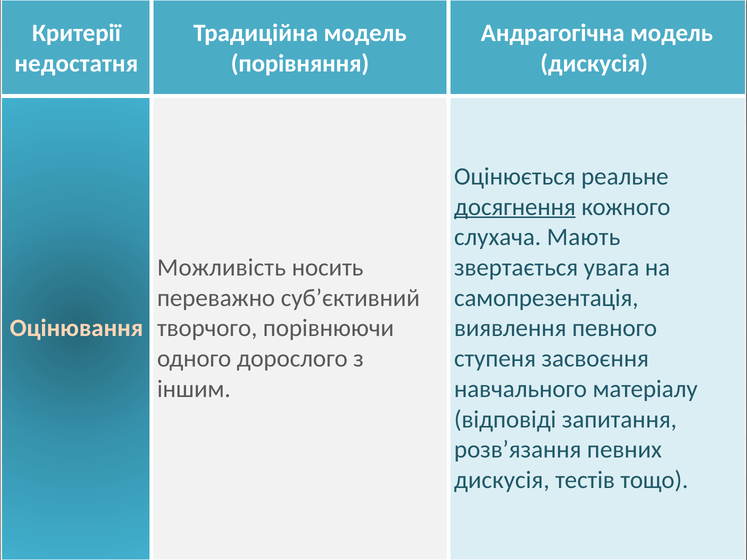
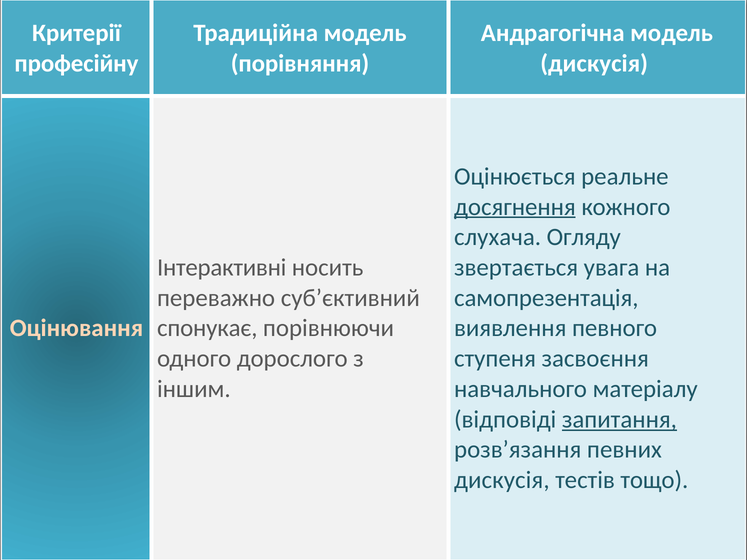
недостатня: недостатня -> професійну
Мають: Мають -> Огляду
Можливість: Можливість -> Інтерактивні
творчого: творчого -> спонукає
запитання underline: none -> present
